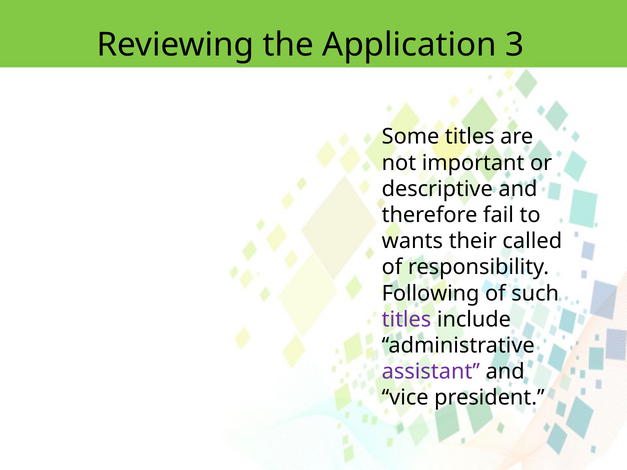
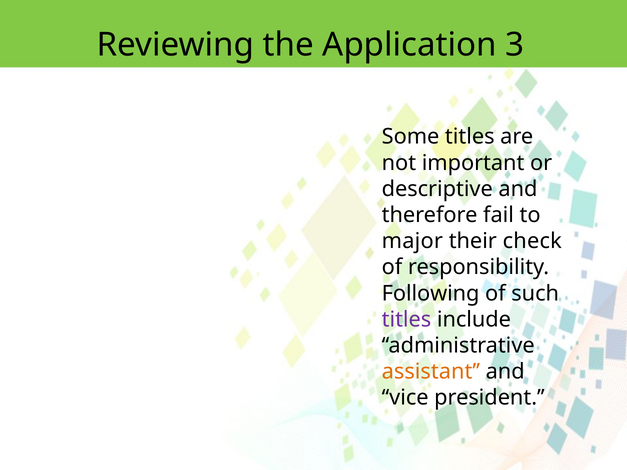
wants: wants -> major
called: called -> check
assistant colour: purple -> orange
